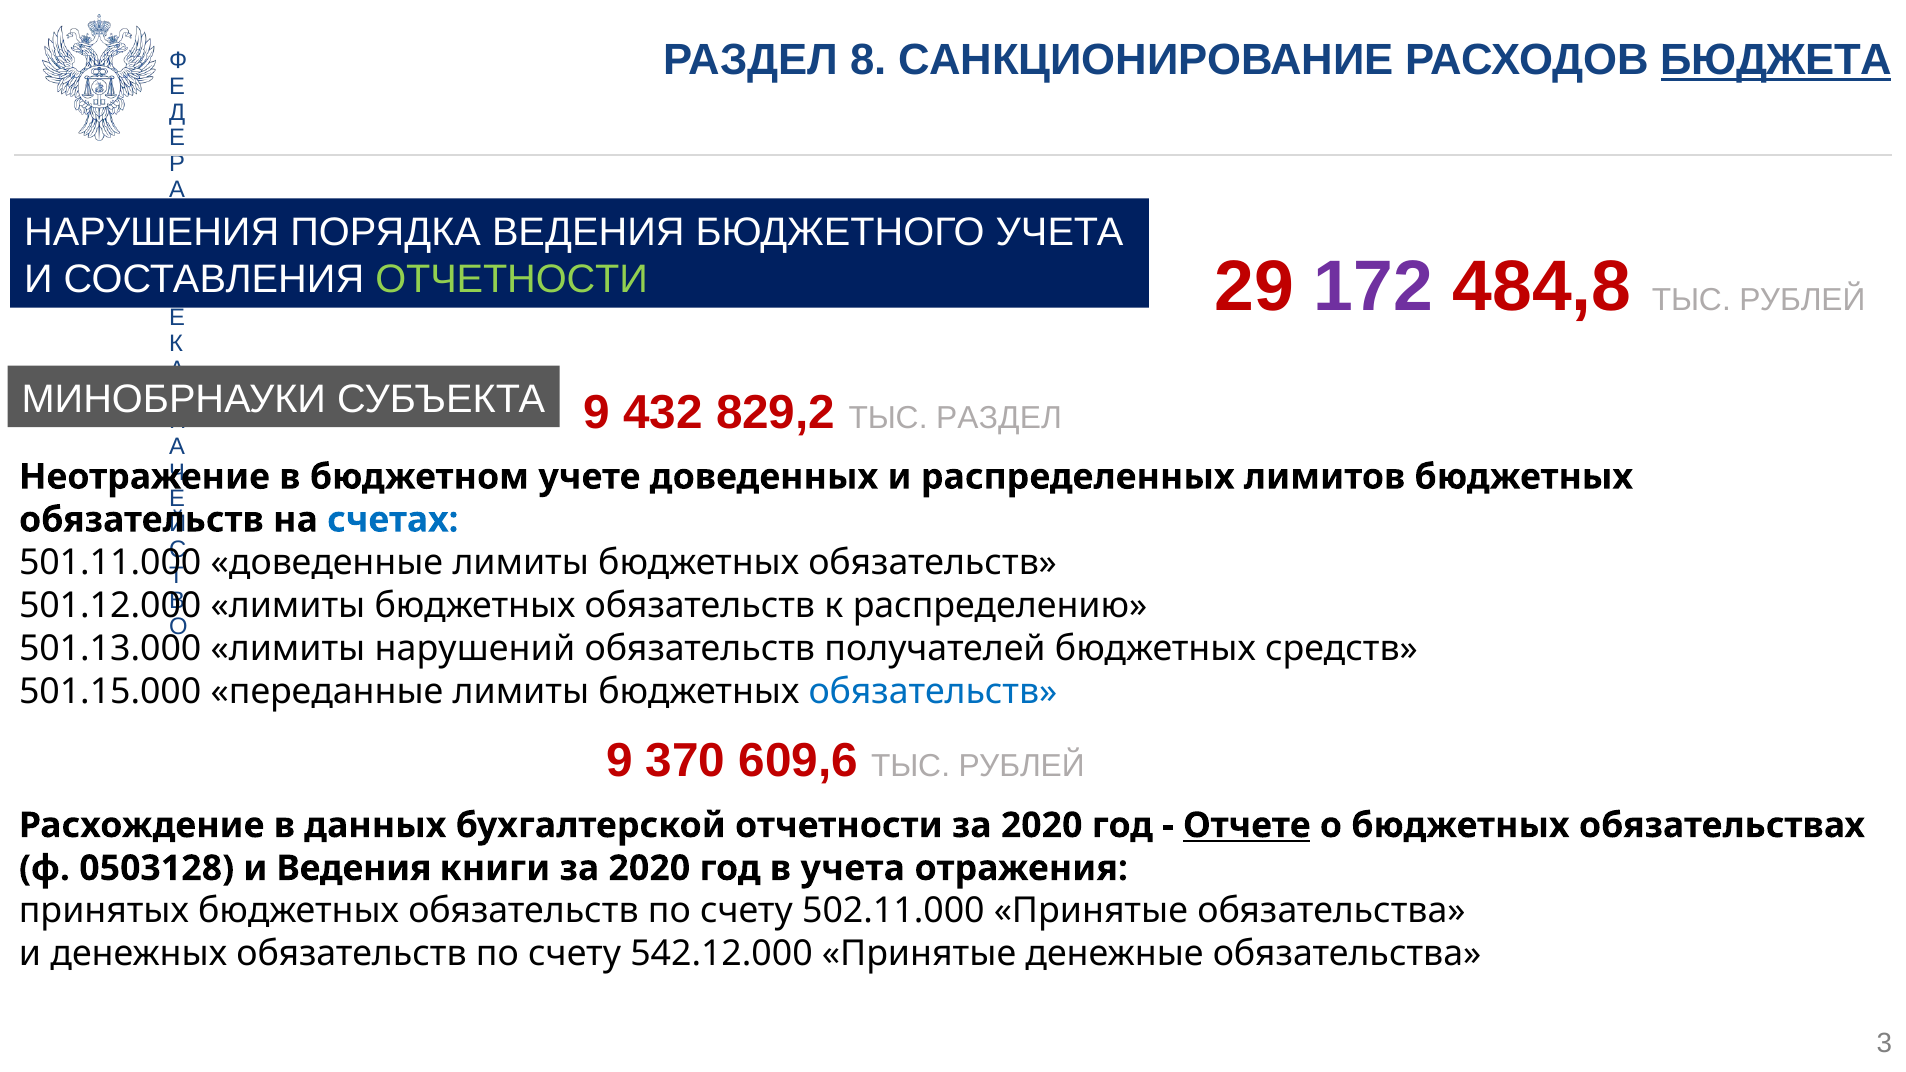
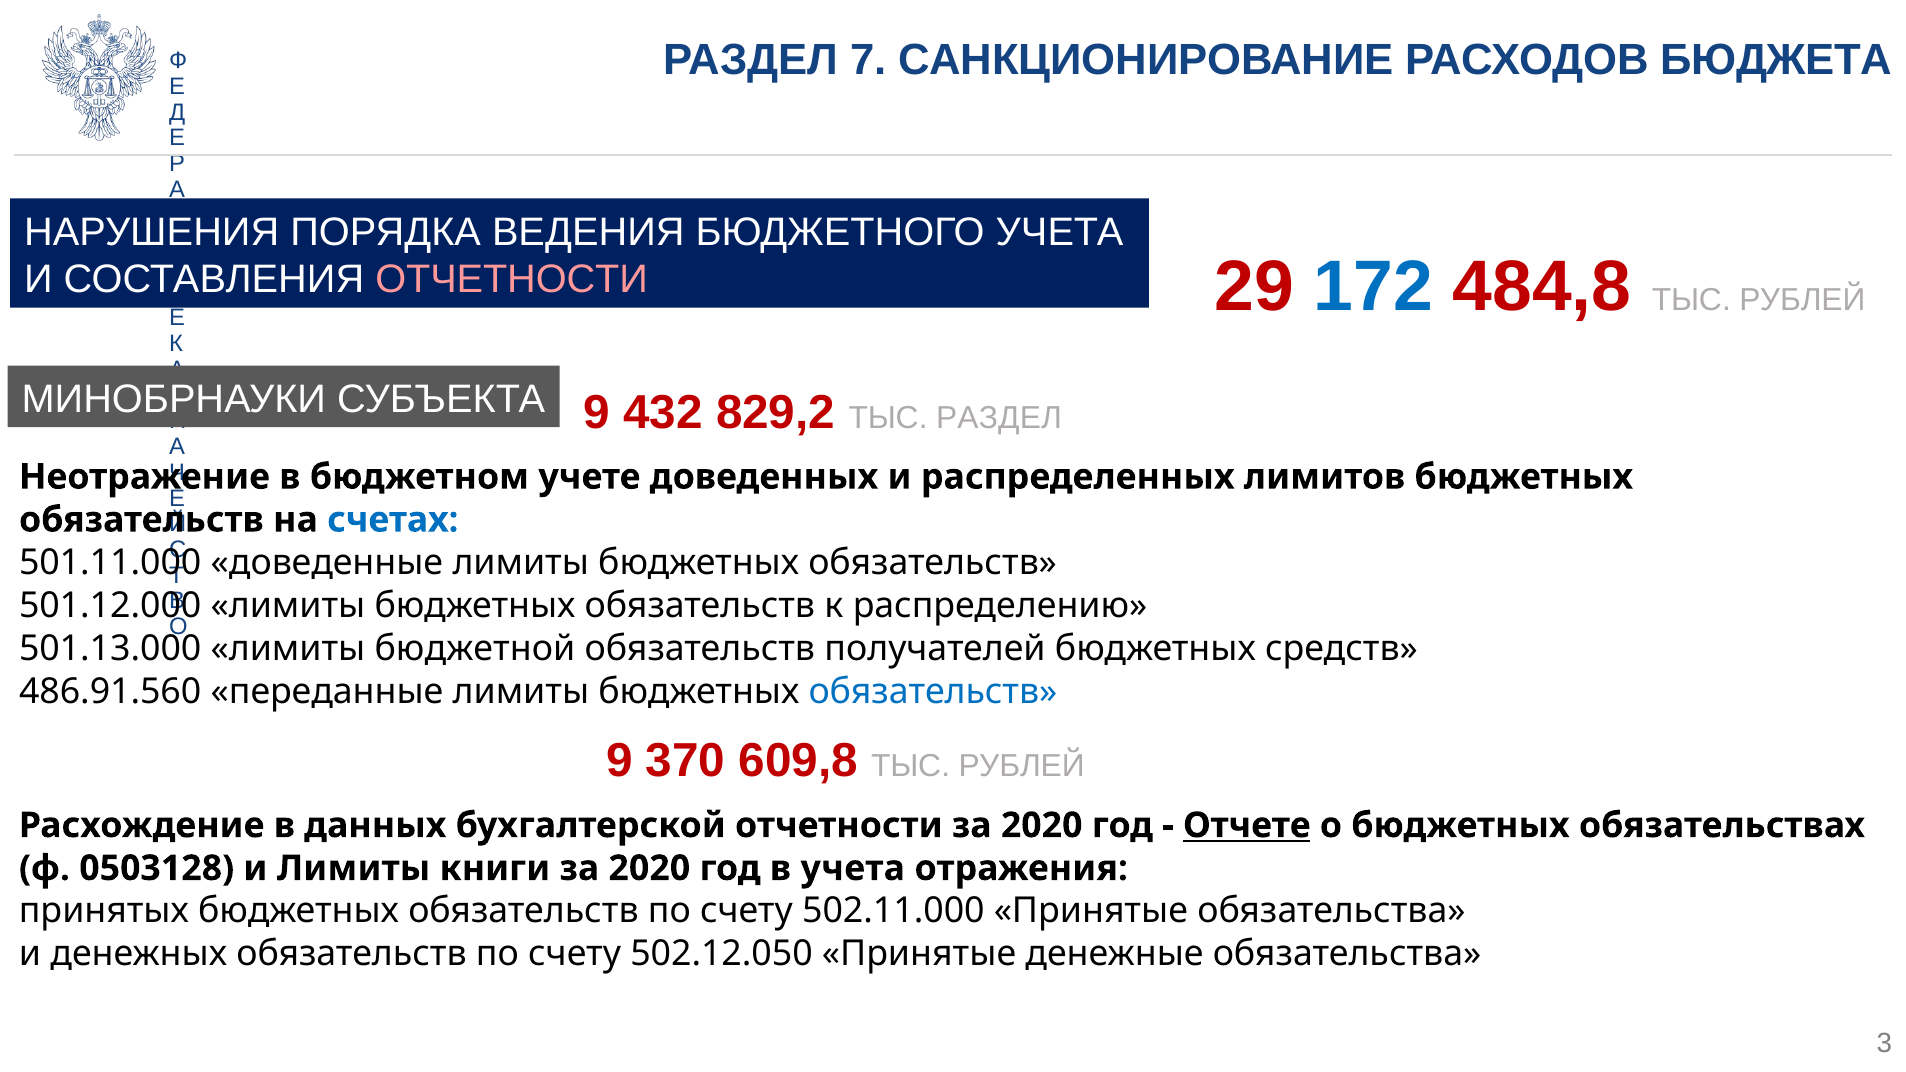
8: 8 -> 7
БЮДЖЕТА underline: present -> none
ОТЧЕТНОСТИ at (512, 280) colour: light green -> pink
172 colour: purple -> blue
нарушений: нарушений -> бюджетной
501.15.000: 501.15.000 -> 486.91.560
609,6: 609,6 -> 609,8
и Ведения: Ведения -> Лимиты
542.12.000: 542.12.000 -> 502.12.050
